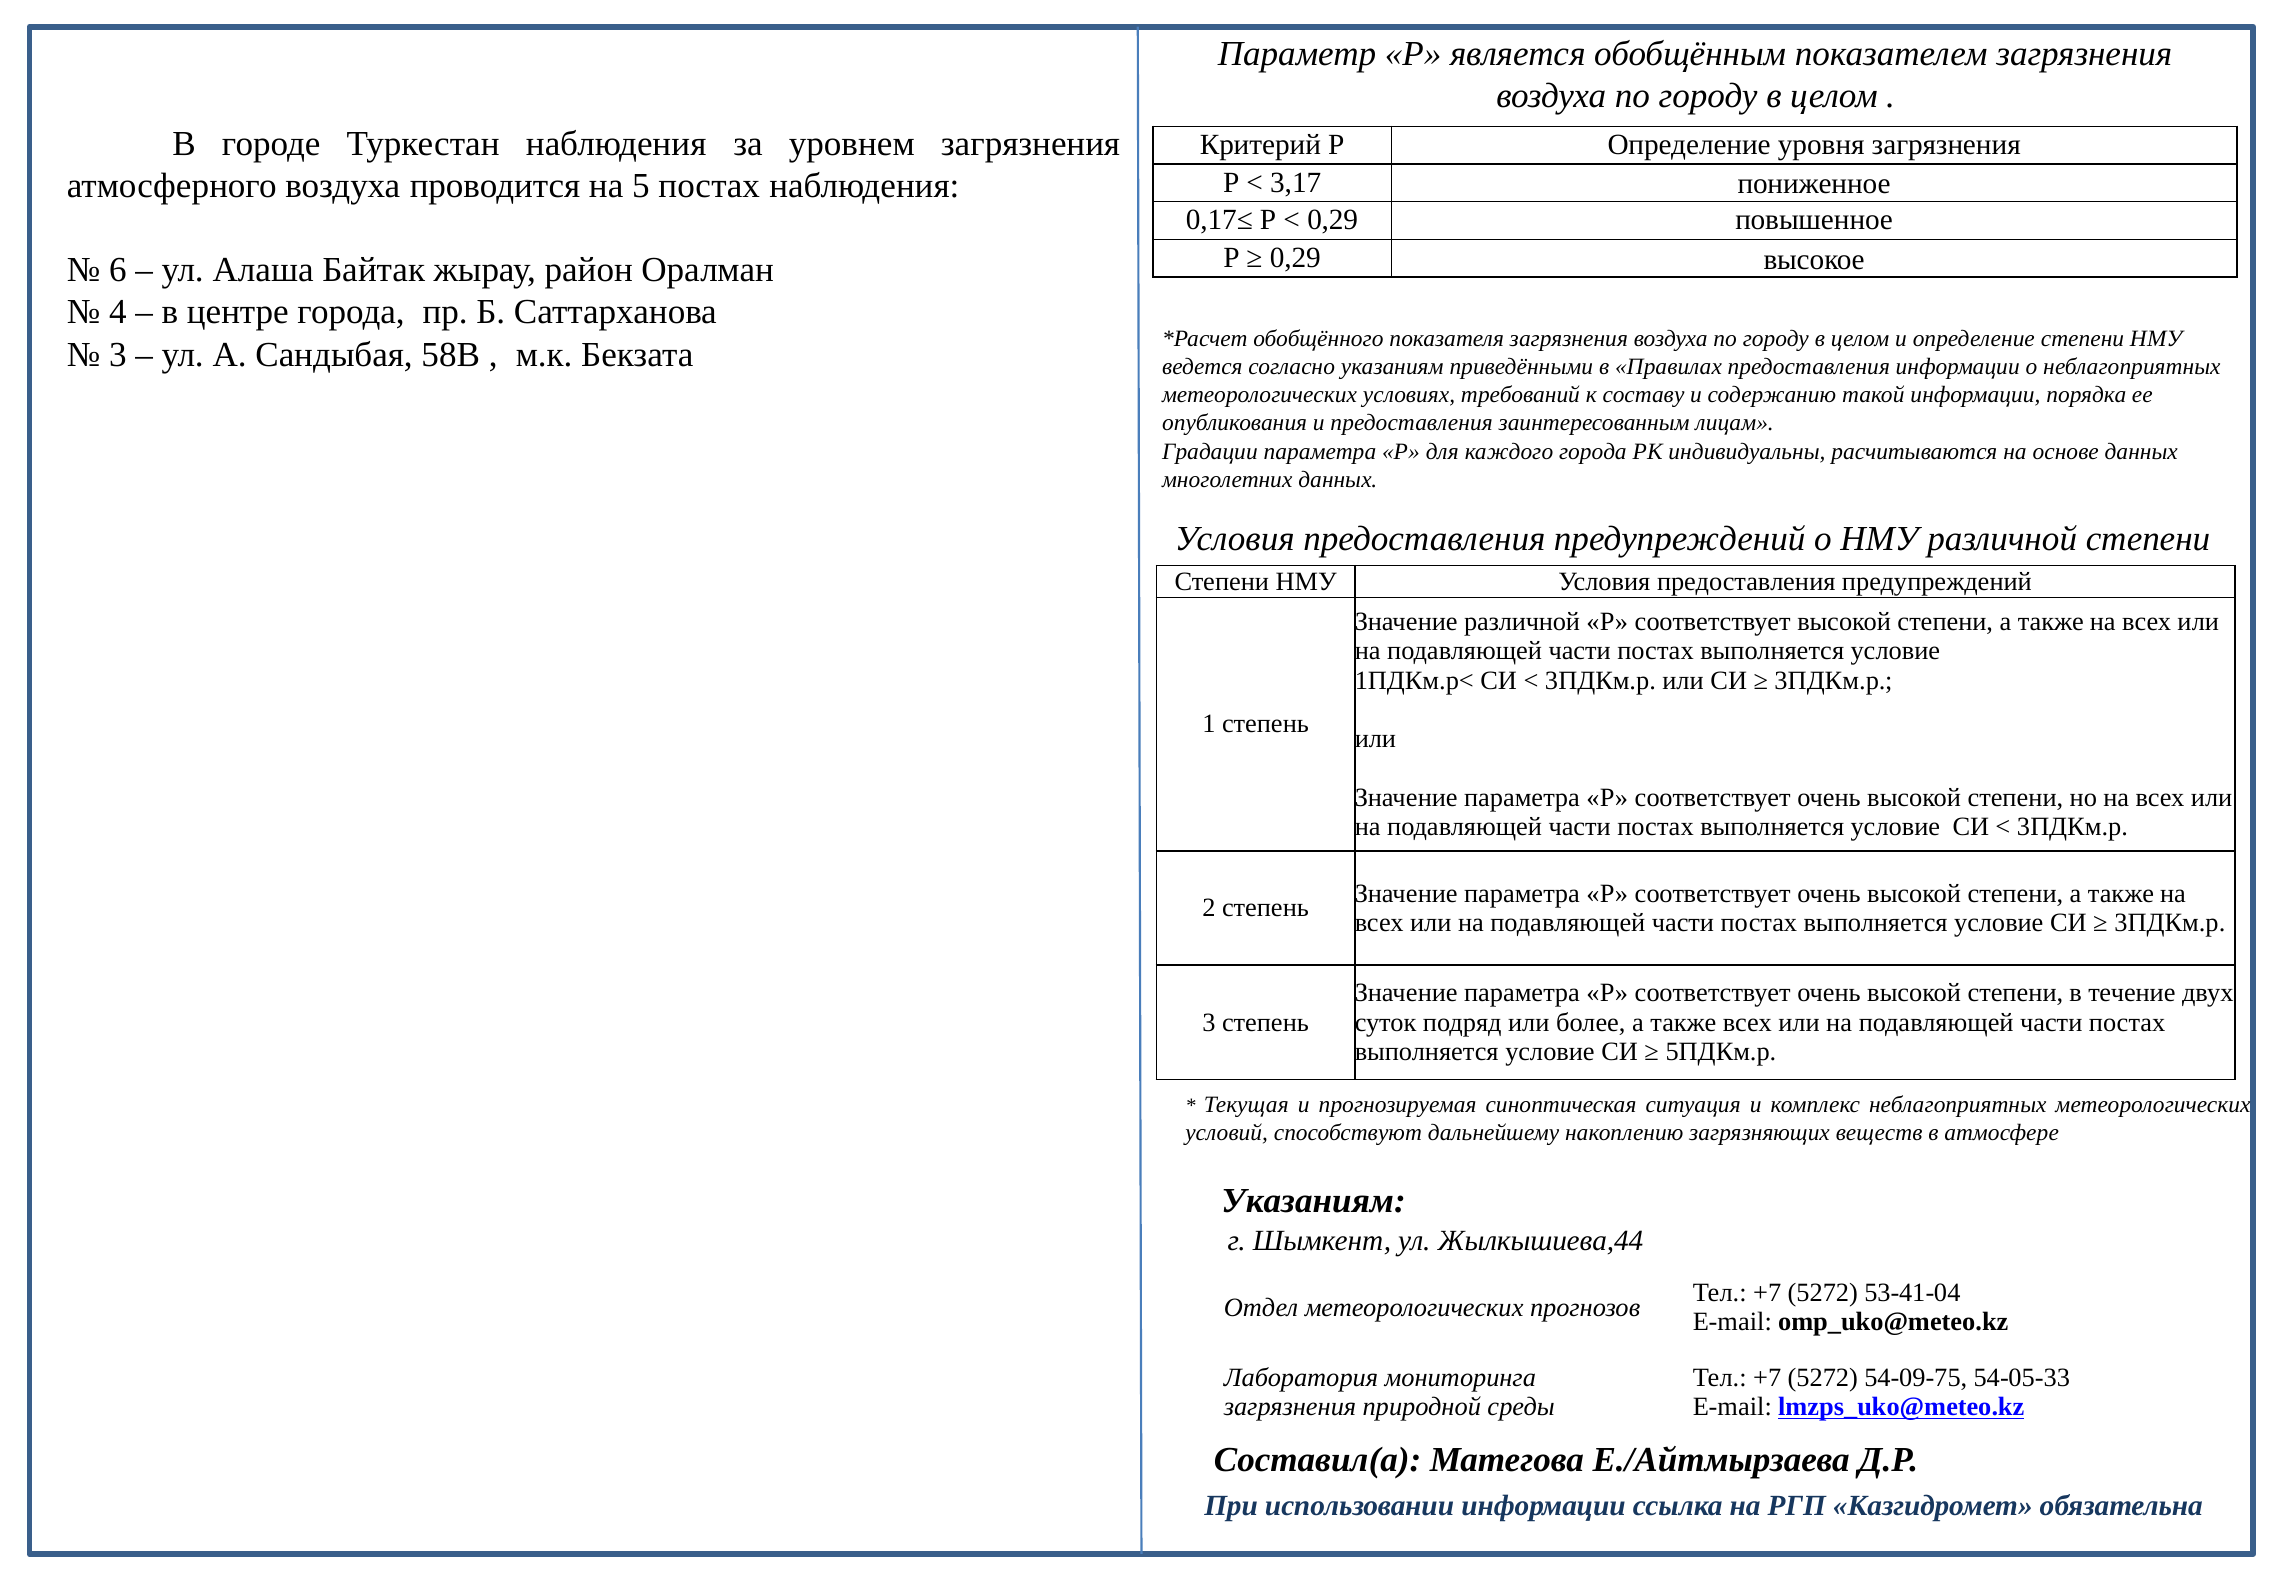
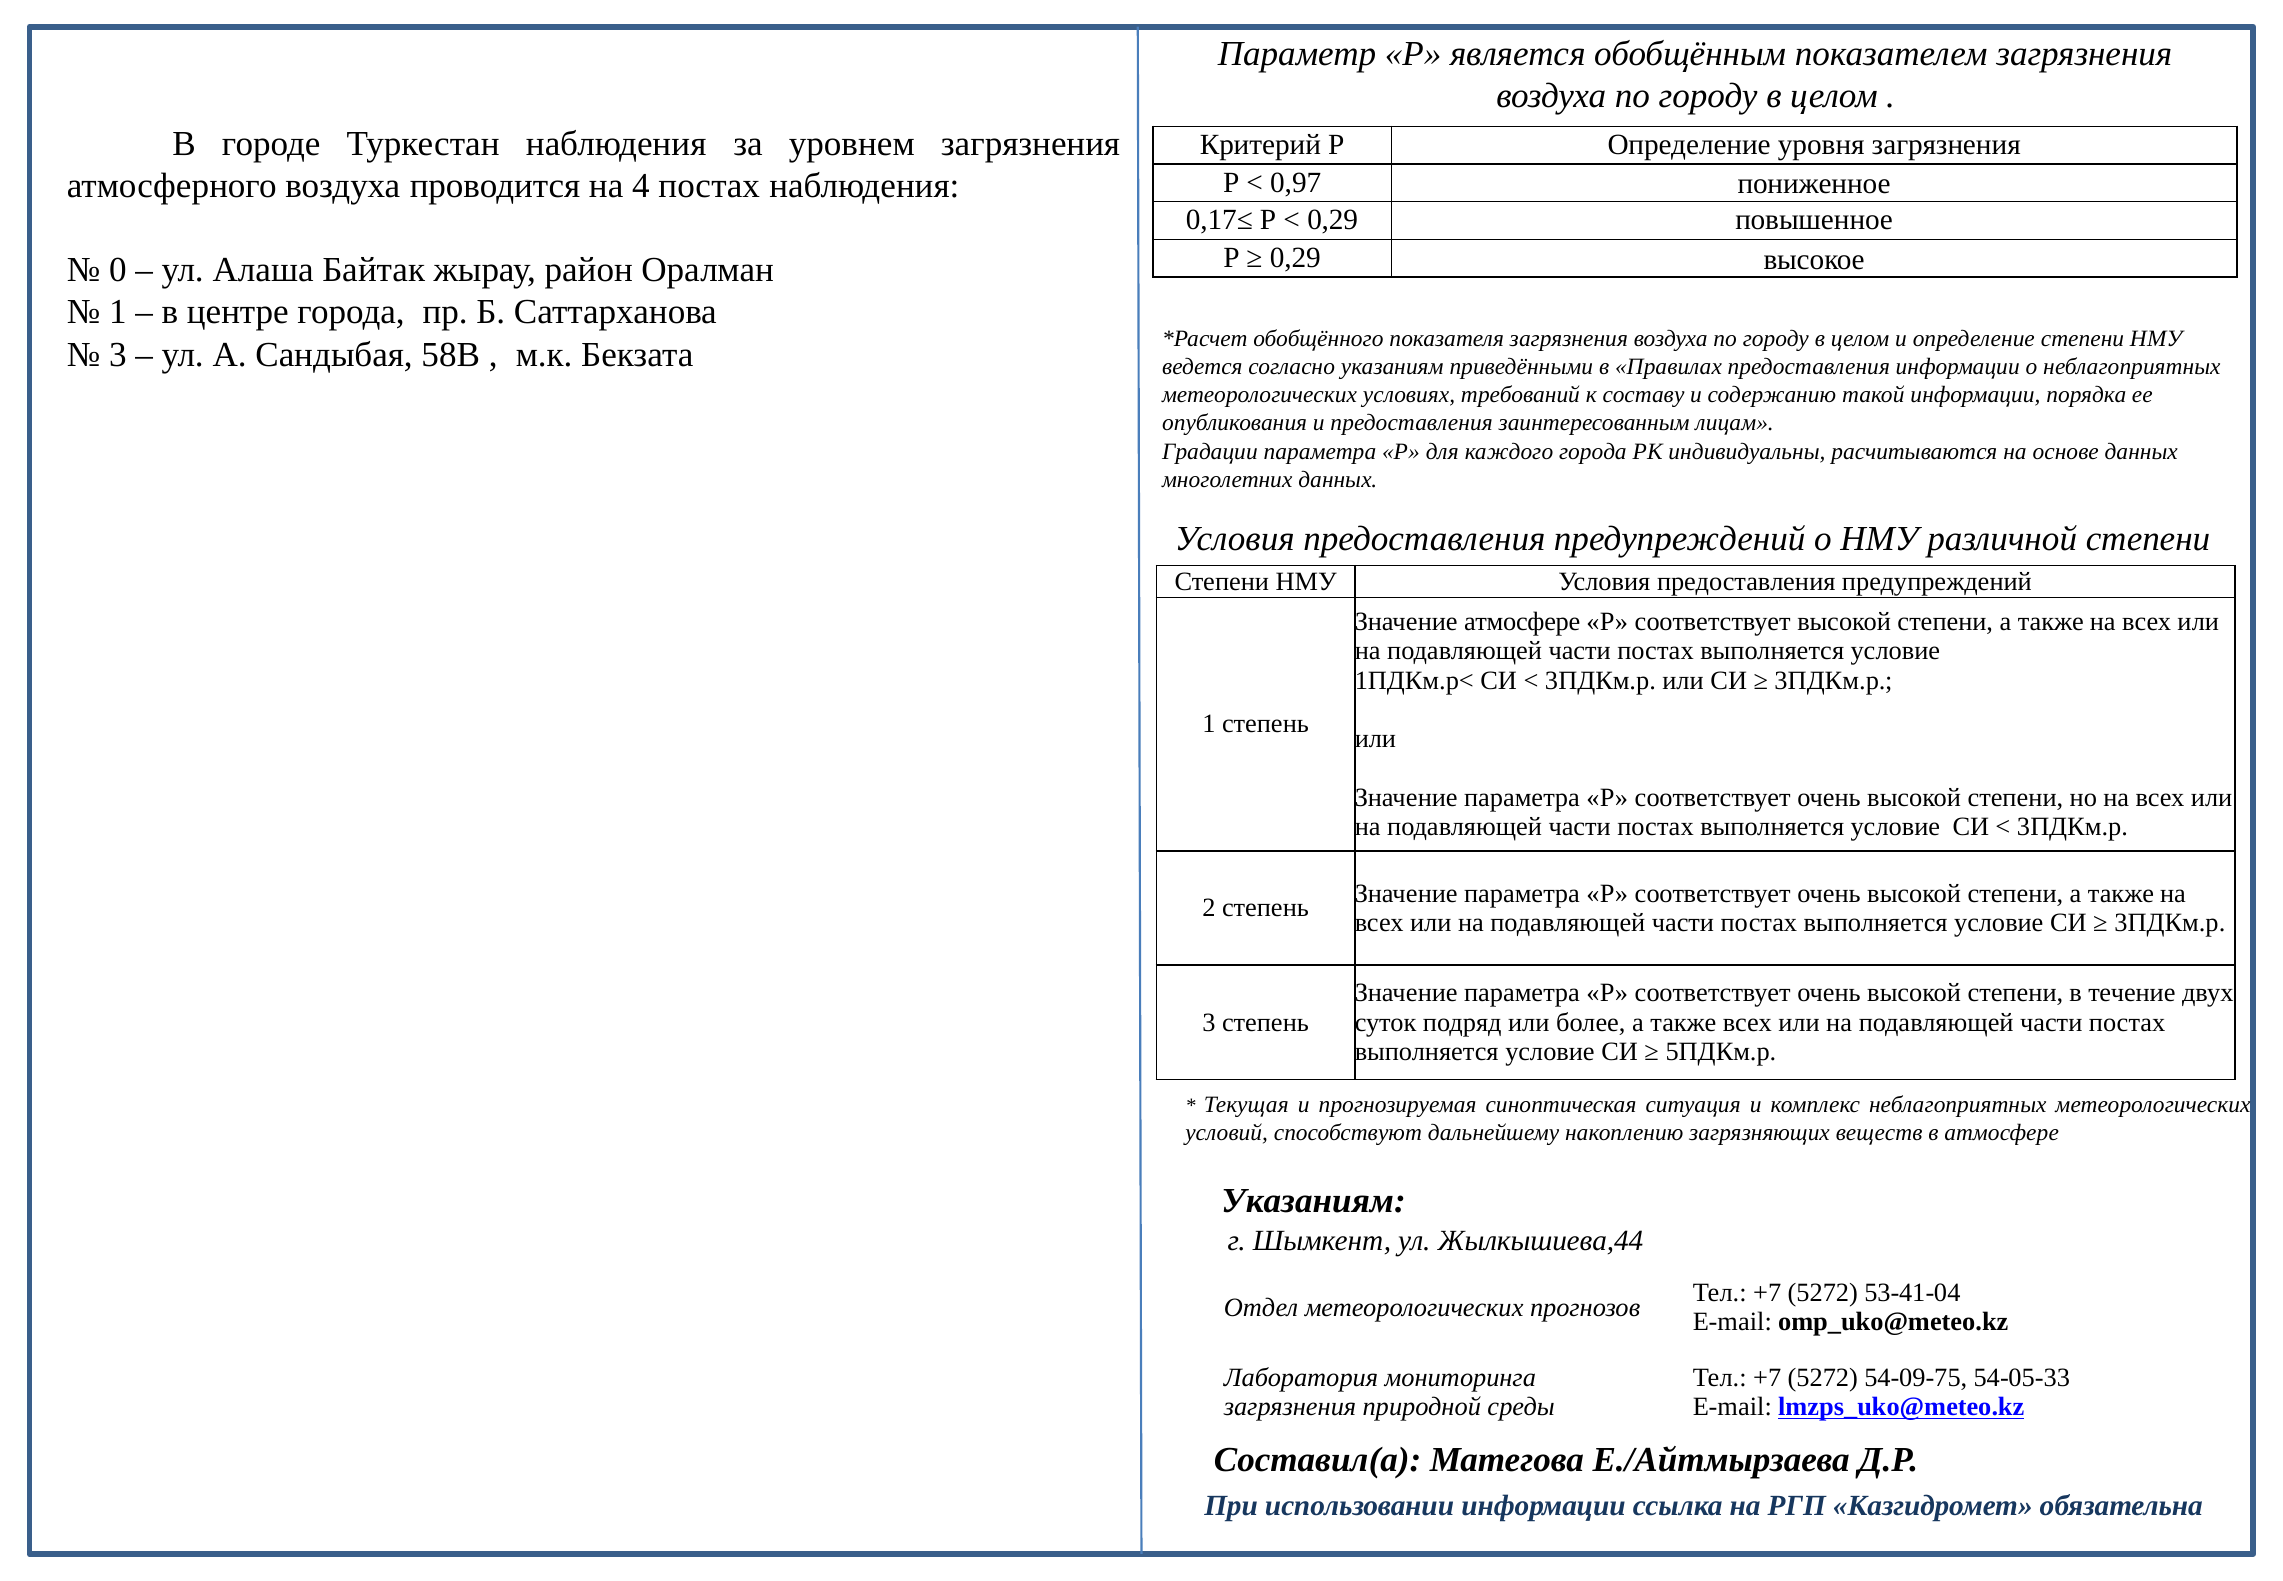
3,17: 3,17 -> 0,97
5: 5 -> 4
6: 6 -> 0
4 at (118, 312): 4 -> 1
Значение различной: различной -> атмосфере
